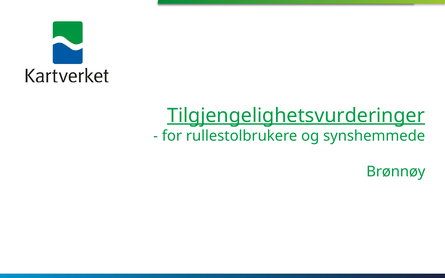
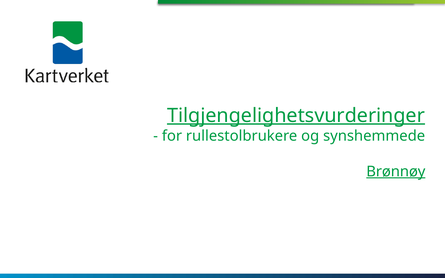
Brønnøy underline: none -> present
